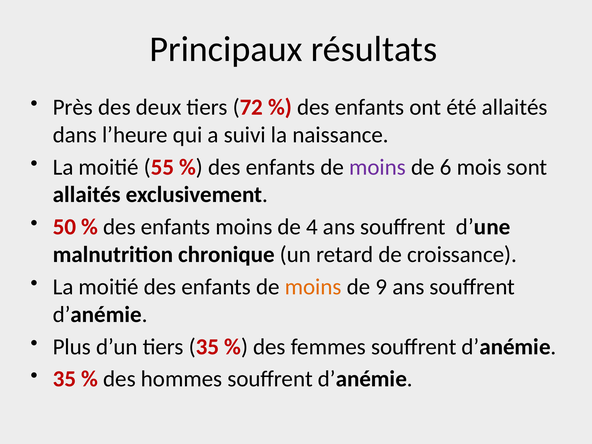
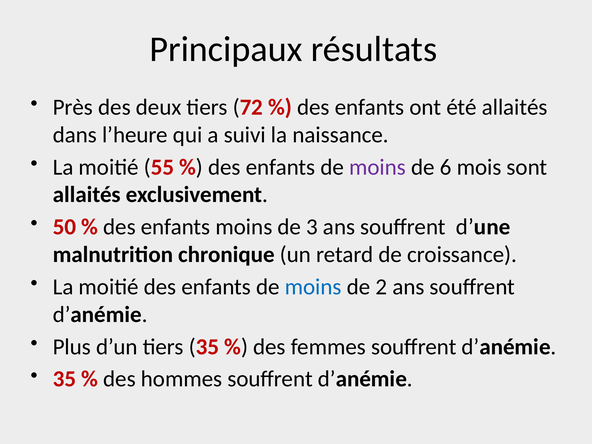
4: 4 -> 3
moins at (313, 287) colour: orange -> blue
9: 9 -> 2
